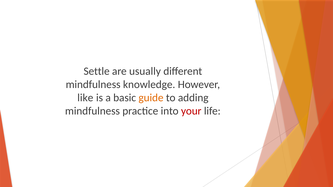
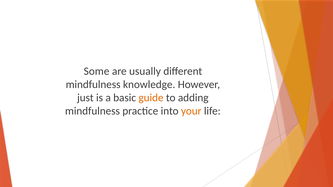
Settle: Settle -> Some
like: like -> just
your colour: red -> orange
